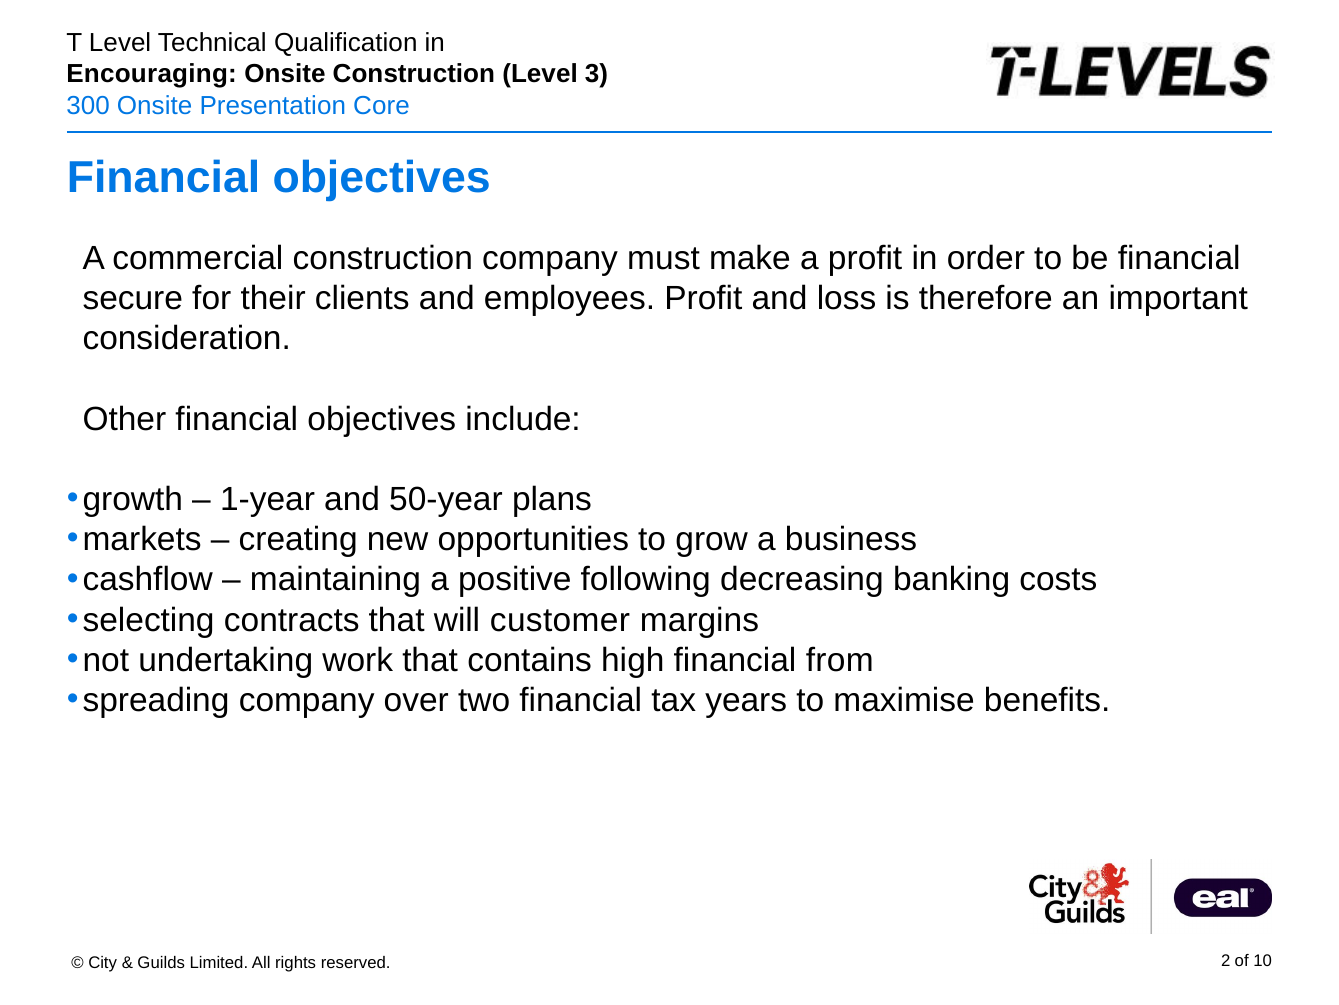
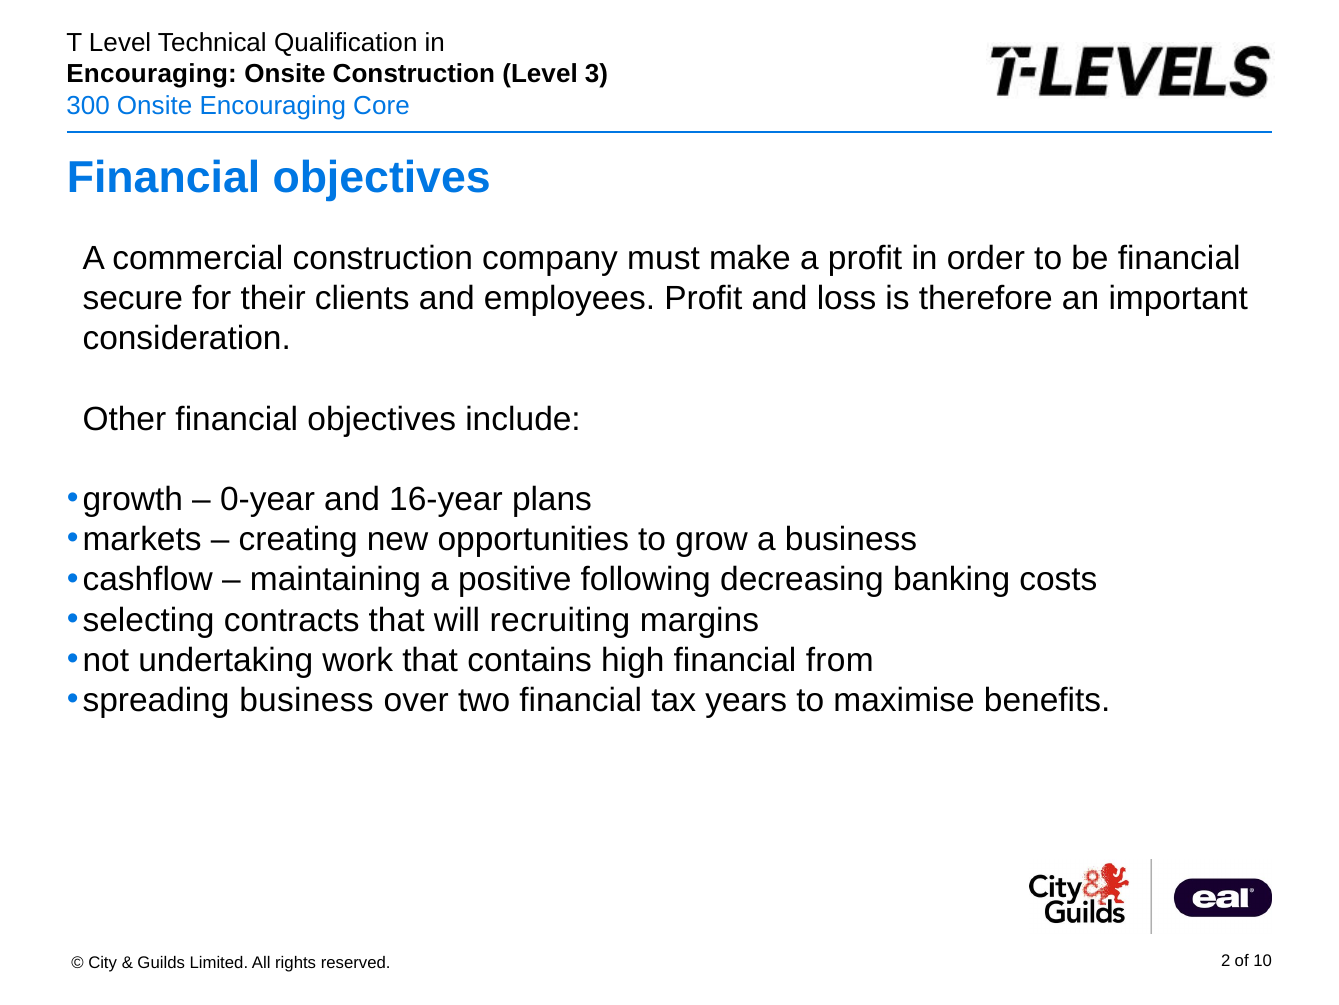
Presentation at (273, 106): Presentation -> Encouraging
1-year: 1-year -> 0-year
50-year: 50-year -> 16-year
customer: customer -> recruiting
spreading company: company -> business
